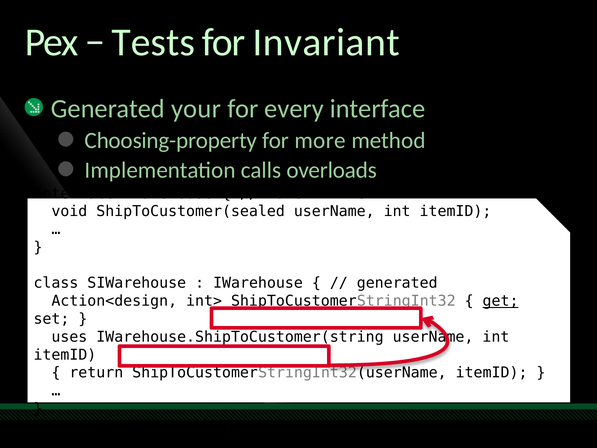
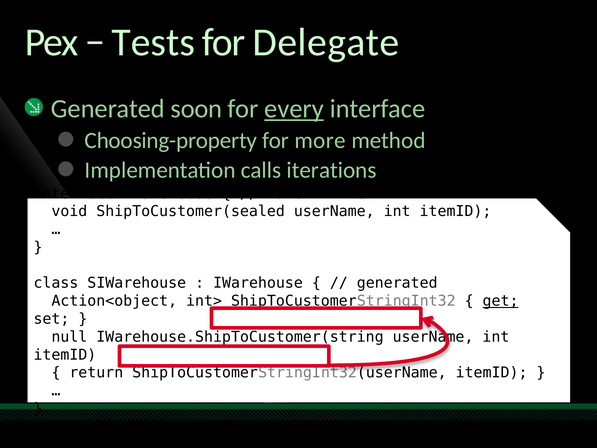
Invariant: Invariant -> Delegate
your: your -> soon
every underline: none -> present
overloads: overloads -> iterations
Action<design: Action<design -> Action<object
uses: uses -> null
